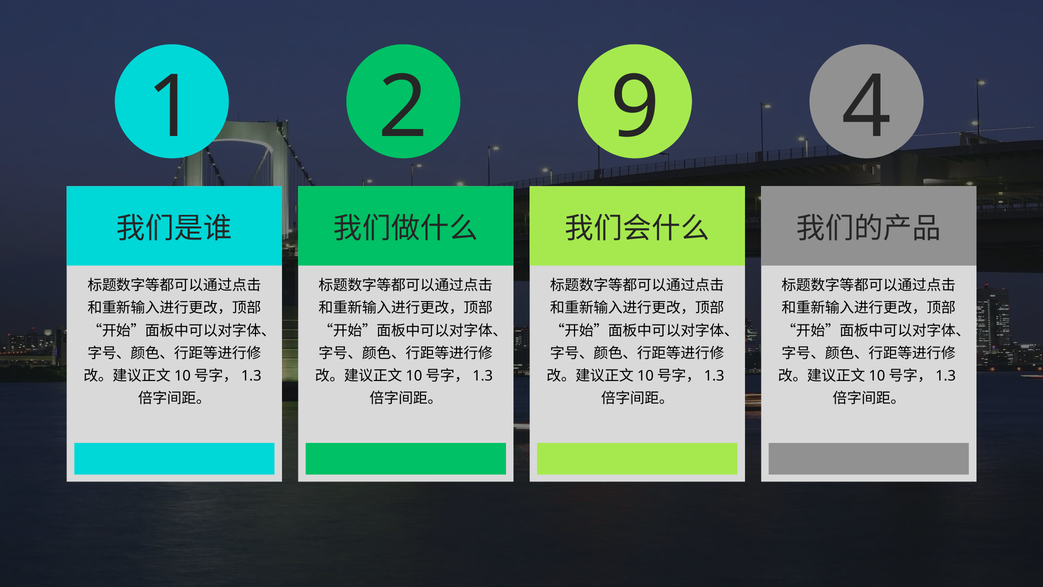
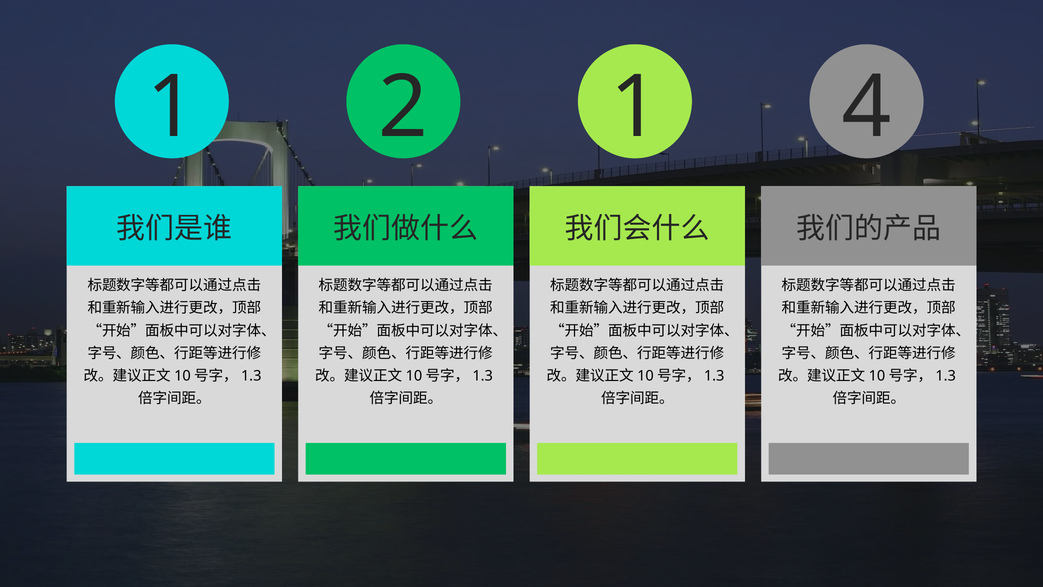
2 9: 9 -> 1
